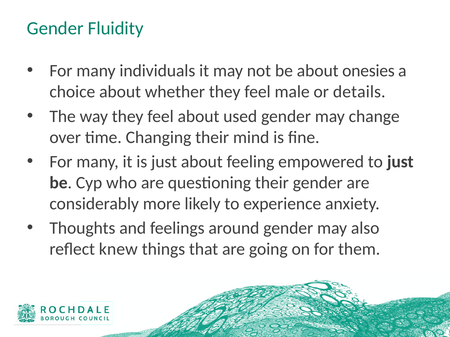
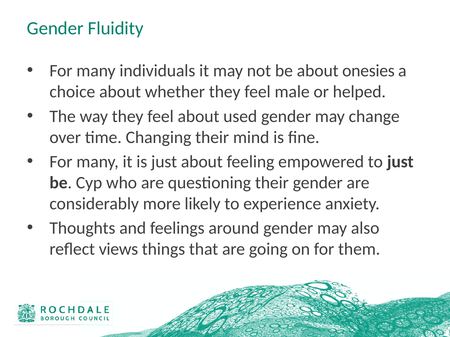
details: details -> helped
knew: knew -> views
